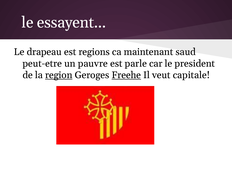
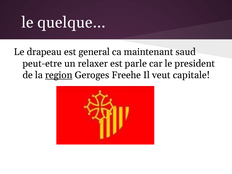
essayent: essayent -> quelque
regions: regions -> general
pauvre: pauvre -> relaxer
Freehe underline: present -> none
